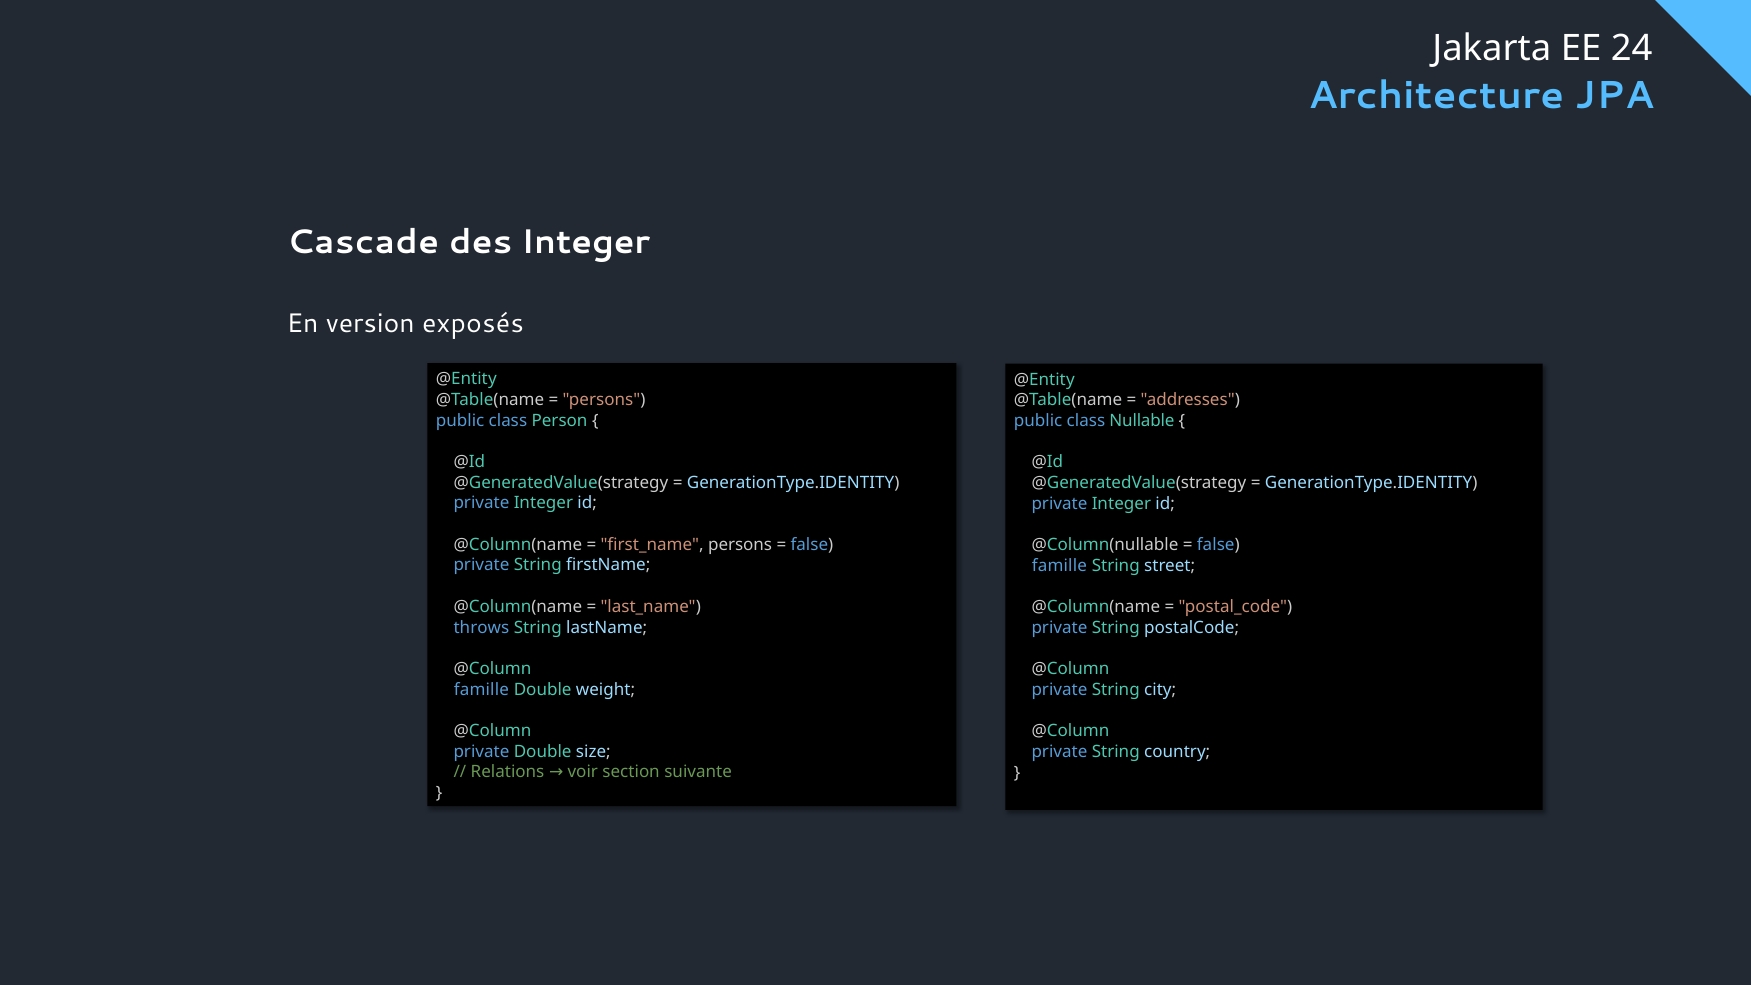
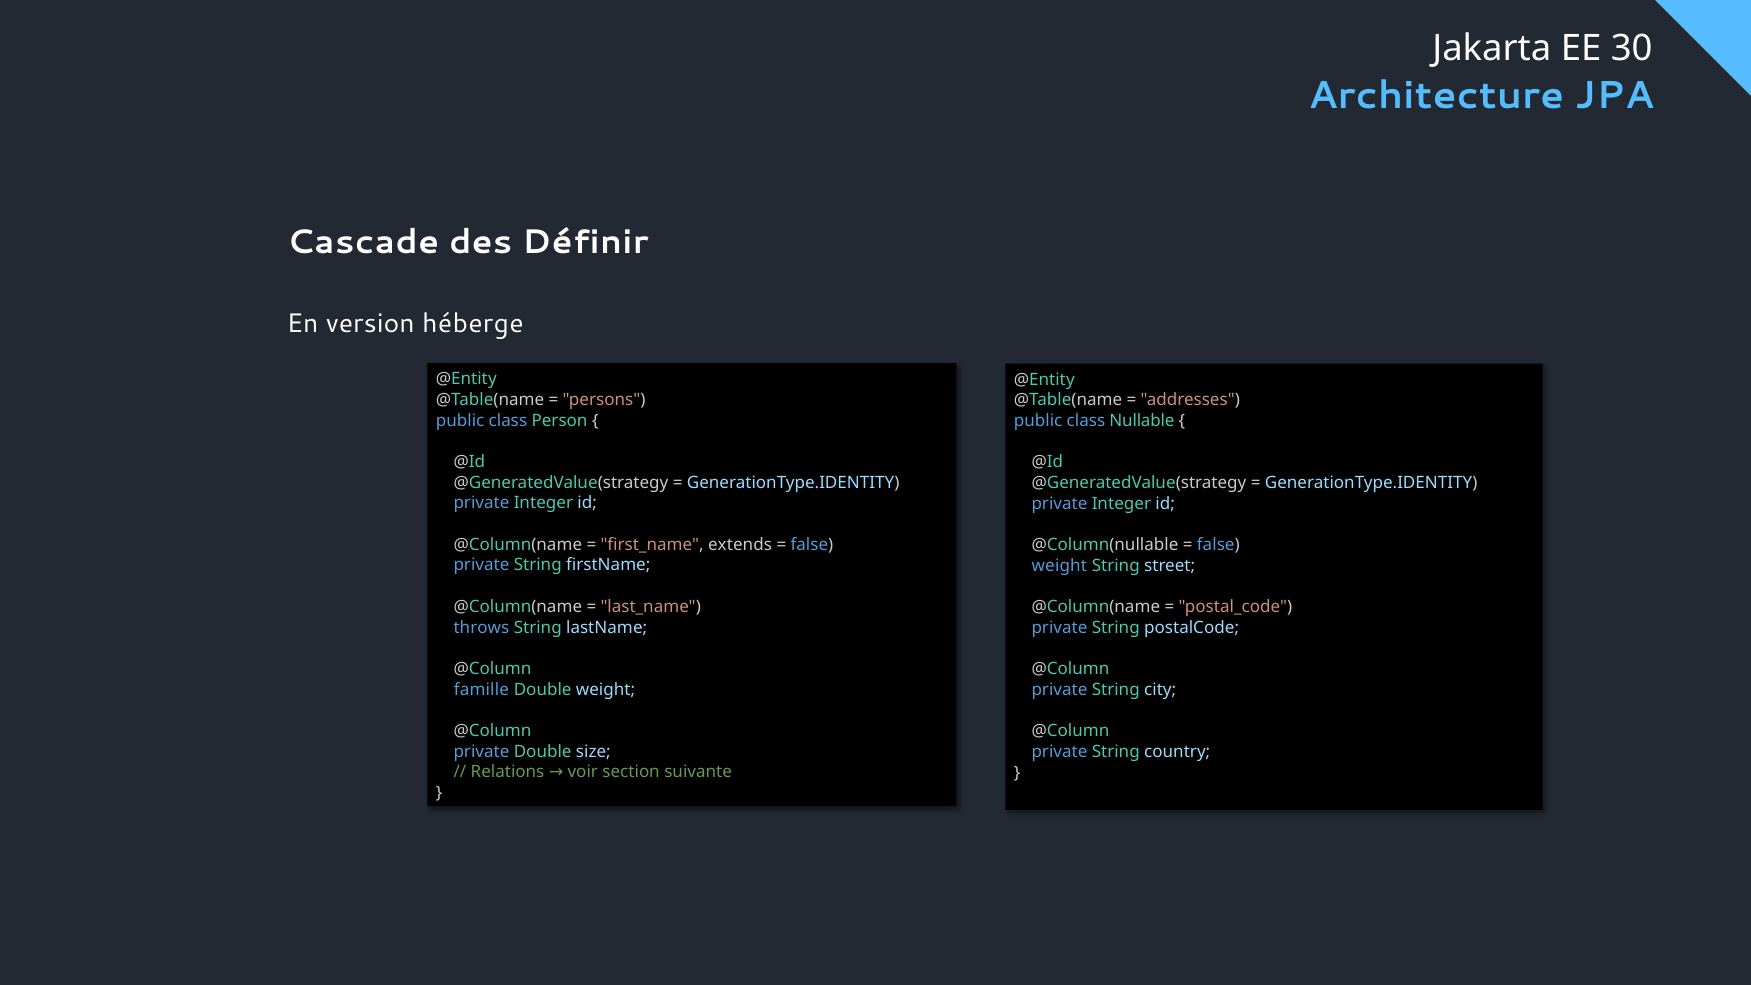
24: 24 -> 30
des Integer: Integer -> Définir
exposés: exposés -> héberge
first_name persons: persons -> extends
famille at (1059, 566): famille -> weight
